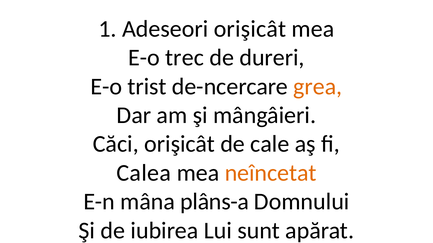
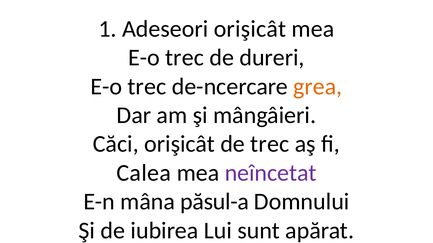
trist at (147, 87): trist -> trec
de cale: cale -> trec
neîncetat colour: orange -> purple
plâns-a: plâns-a -> păsul-a
